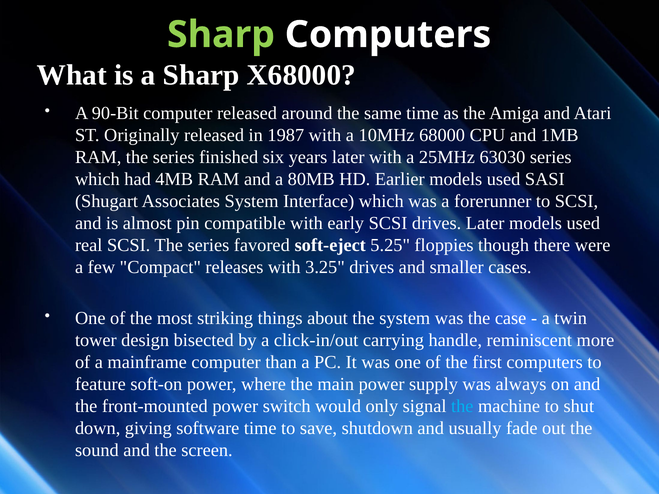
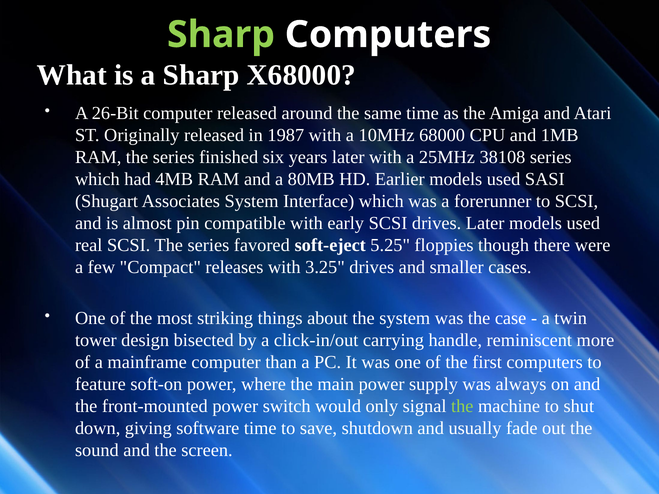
90-Bit: 90-Bit -> 26-Bit
63030: 63030 -> 38108
the at (462, 406) colour: light blue -> light green
